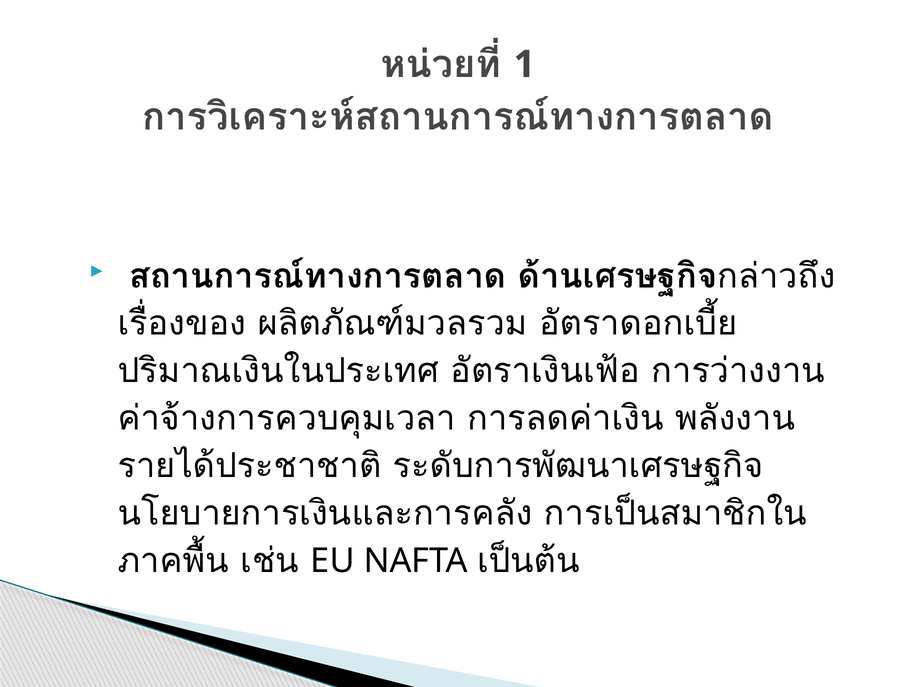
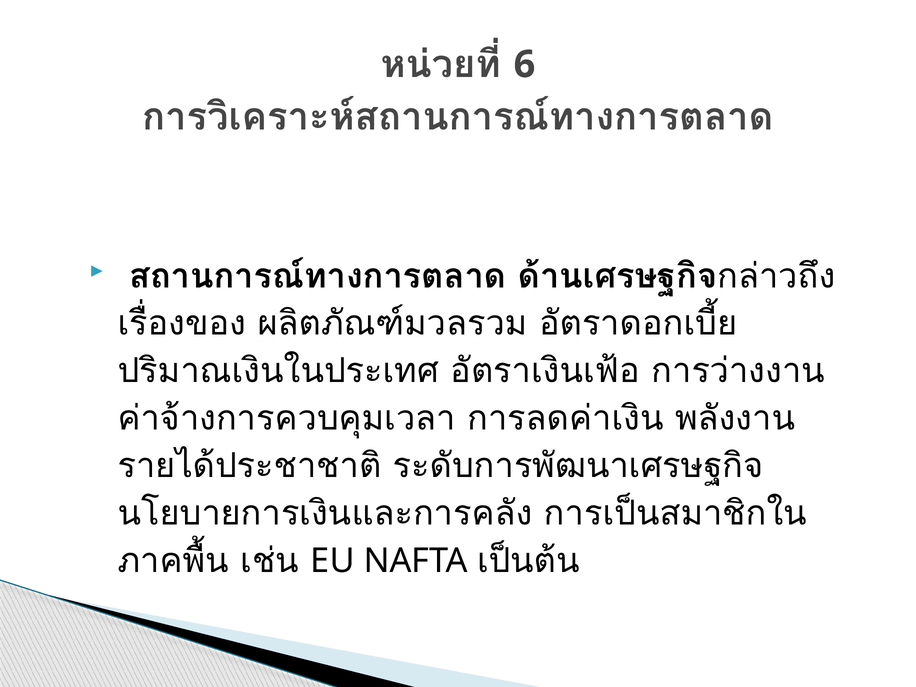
1: 1 -> 6
